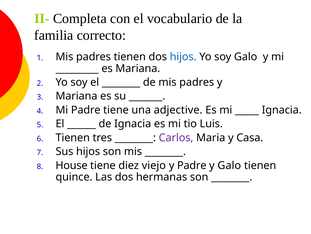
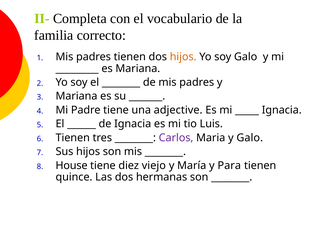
hijos at (183, 57) colour: blue -> orange
y Casa: Casa -> Galo
y Padre: Padre -> María
y Galo: Galo -> Para
